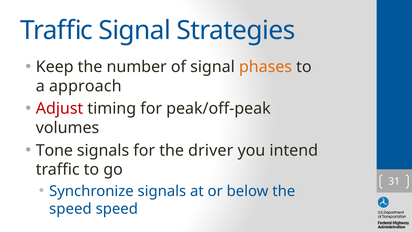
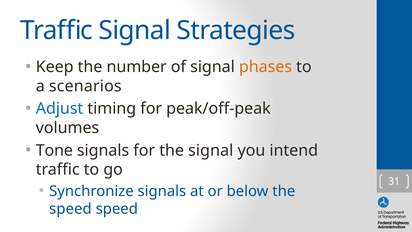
approach: approach -> scenarios
Adjust colour: red -> blue
the driver: driver -> signal
